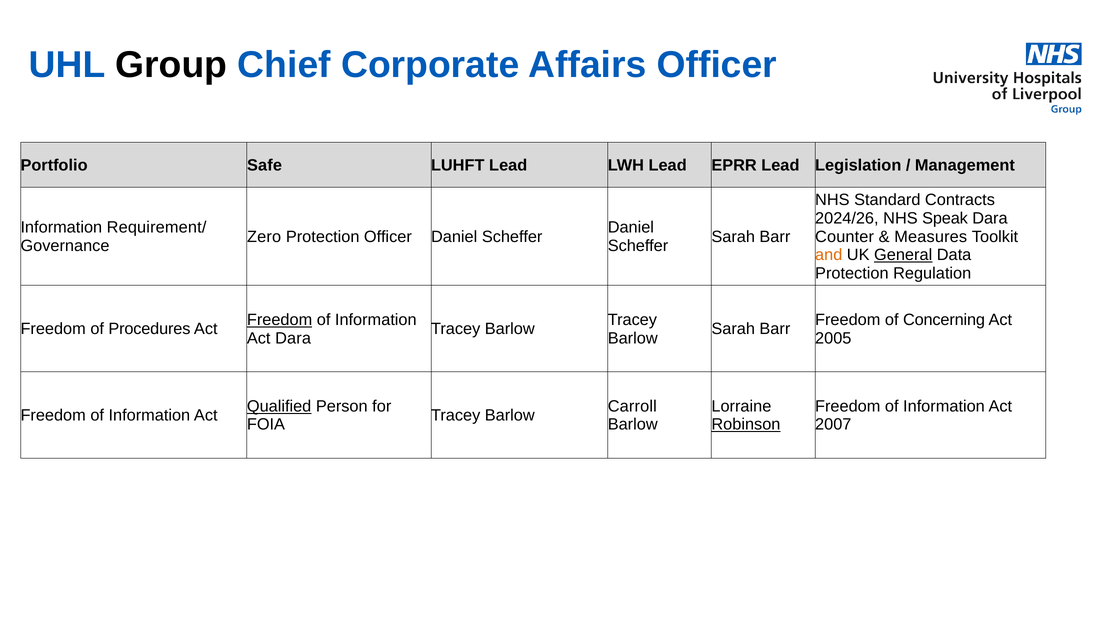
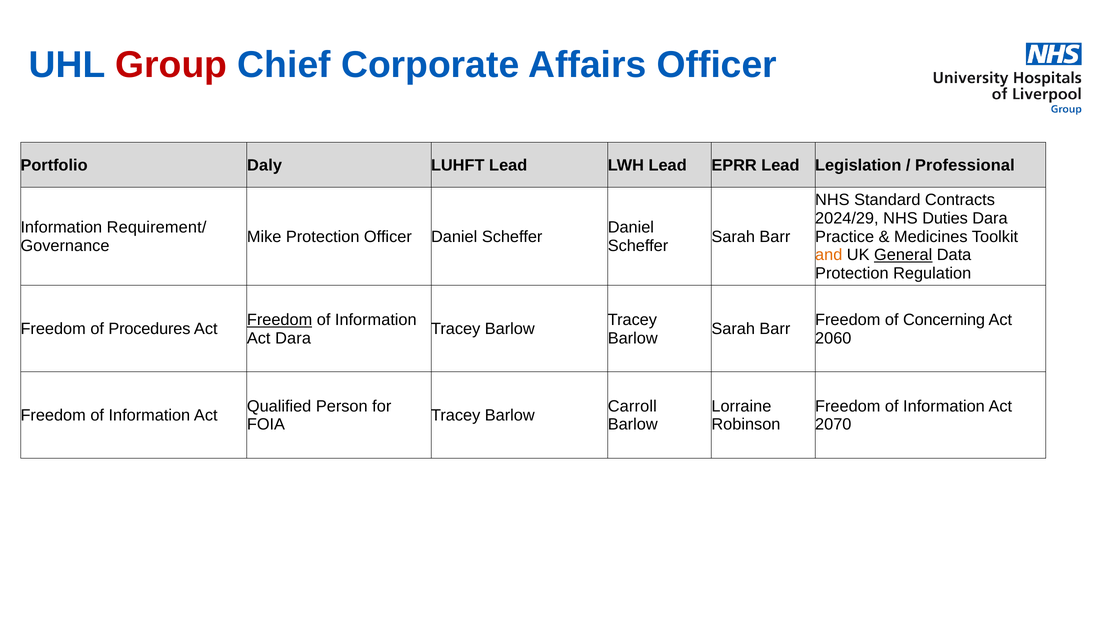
Group colour: black -> red
Safe: Safe -> Daly
Management: Management -> Professional
2024/26: 2024/26 -> 2024/29
Speak: Speak -> Duties
Zero: Zero -> Mike
Counter: Counter -> Practice
Measures: Measures -> Medicines
2005: 2005 -> 2060
Qualified underline: present -> none
Robinson underline: present -> none
2007: 2007 -> 2070
